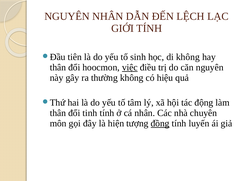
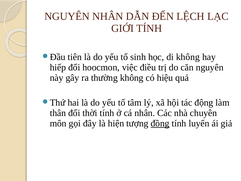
thân at (58, 67): thân -> hiếp
việc underline: present -> none
tinh: tinh -> thời
